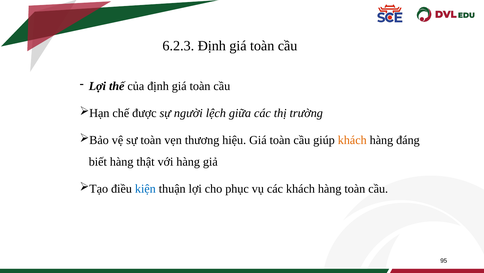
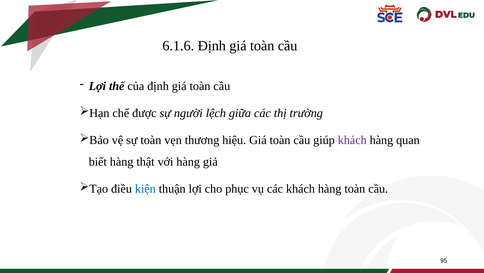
6.2.3: 6.2.3 -> 6.1.6
khách at (352, 140) colour: orange -> purple
đáng: đáng -> quan
